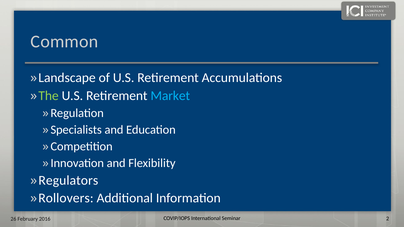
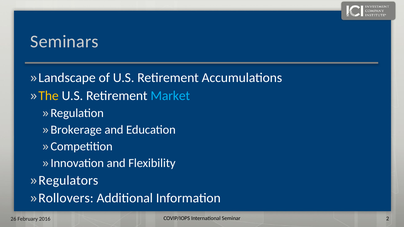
Common: Common -> Seminars
The colour: light green -> yellow
Specialists: Specialists -> Brokerage
